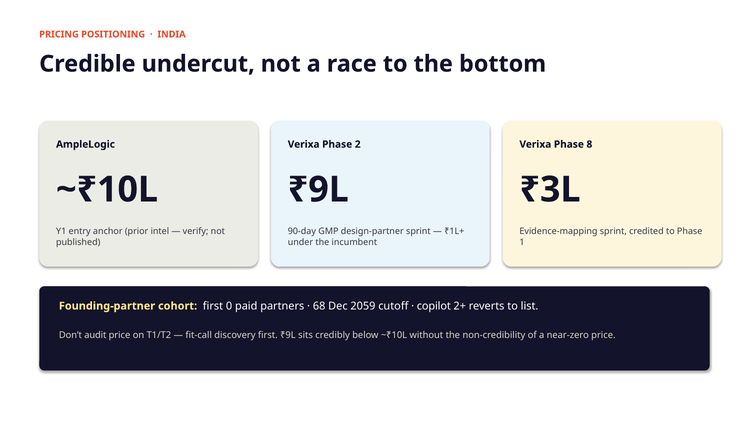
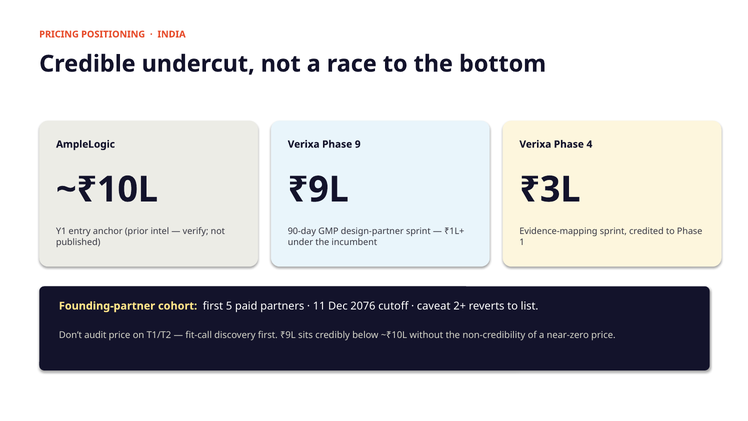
2: 2 -> 9
8: 8 -> 4
0: 0 -> 5
68: 68 -> 11
2059: 2059 -> 2076
copilot: copilot -> caveat
